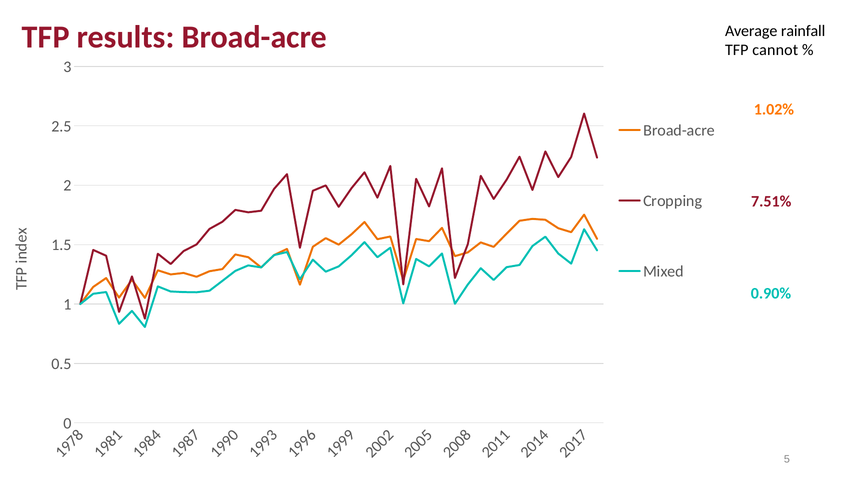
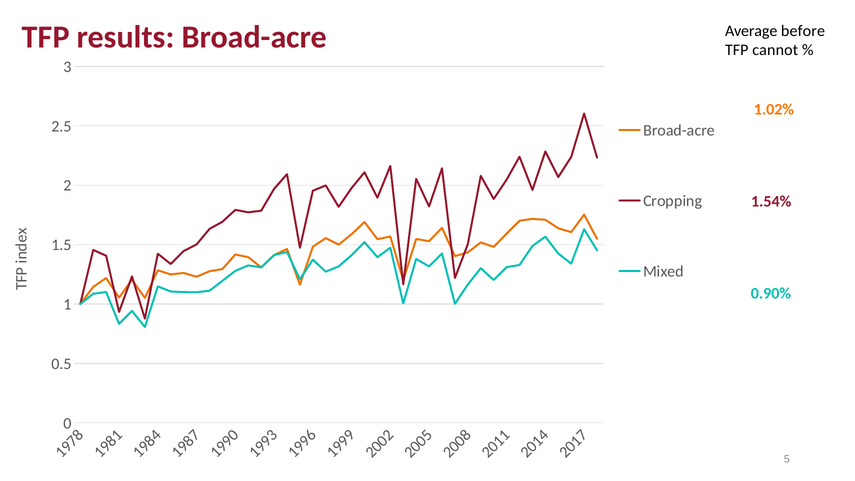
rainfall: rainfall -> before
7.51%: 7.51% -> 1.54%
